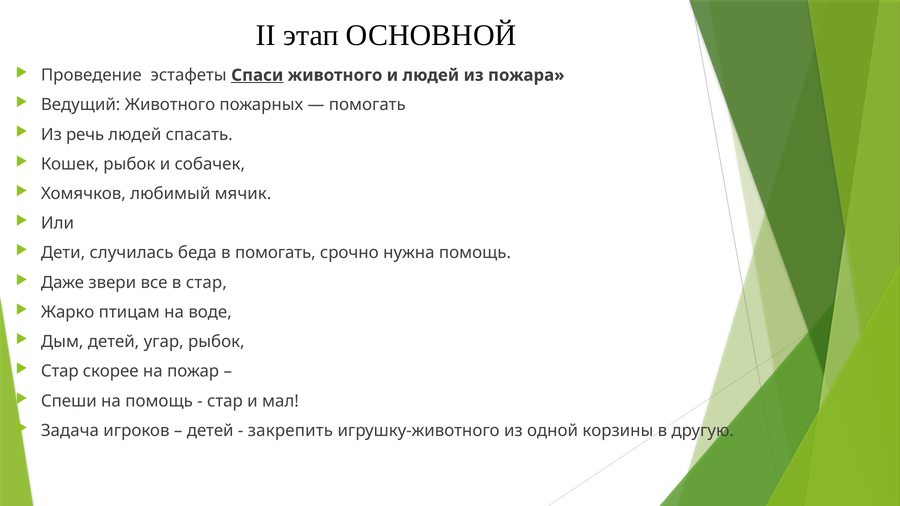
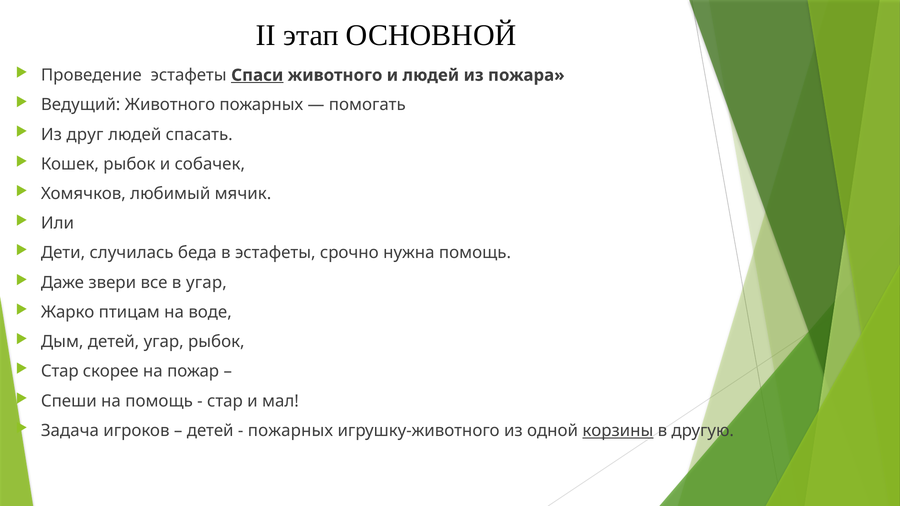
речь: речь -> друг
в помогать: помогать -> эстафеты
в стар: стар -> угар
закрепить at (290, 431): закрепить -> пожарных
корзины underline: none -> present
